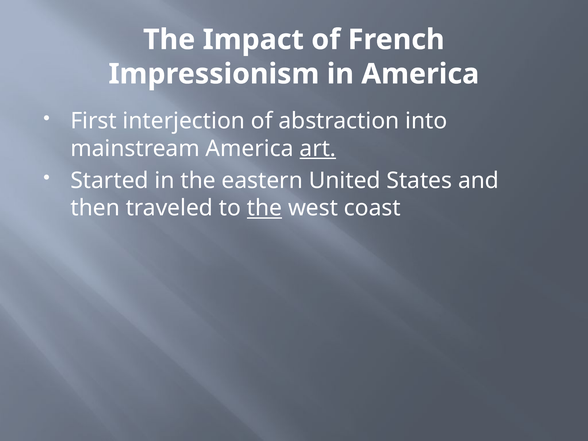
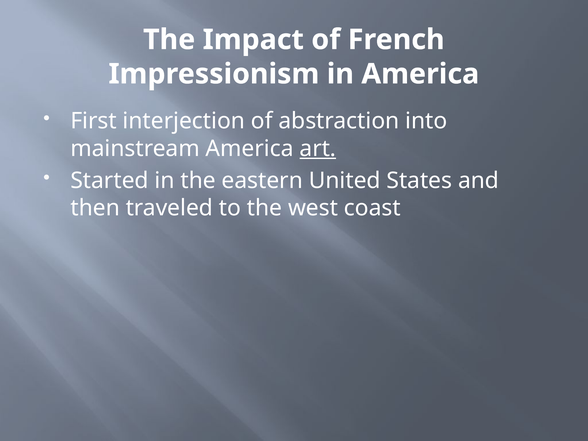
the at (265, 208) underline: present -> none
